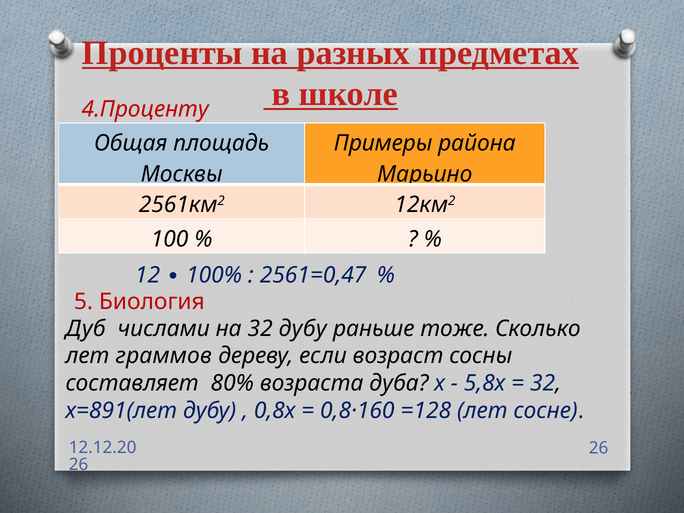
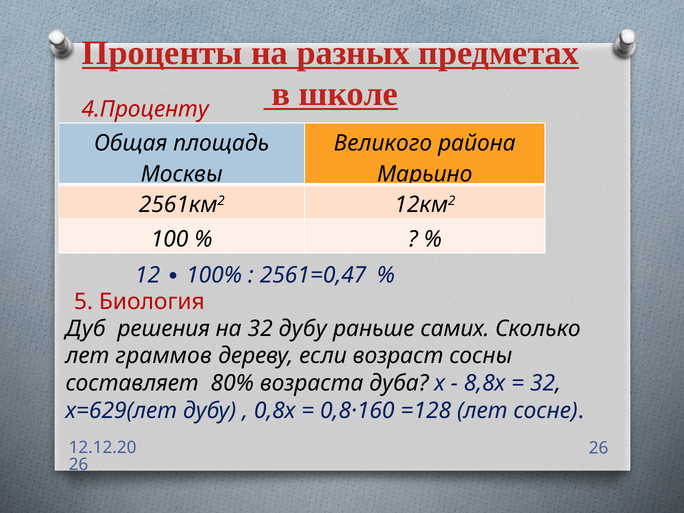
Примеры: Примеры -> Великого
числами: числами -> решения
тоже: тоже -> самих
5,8х: 5,8х -> 8,8х
х=891(лет: х=891(лет -> х=629(лет
